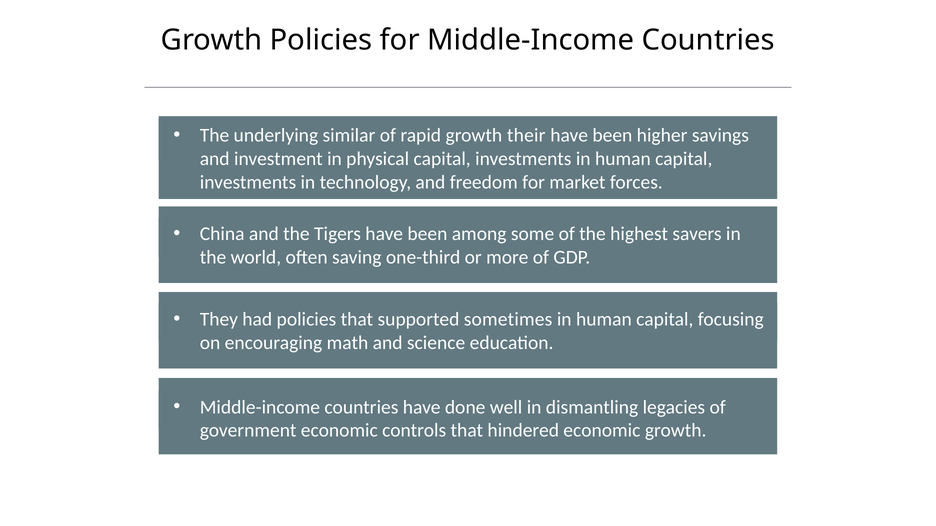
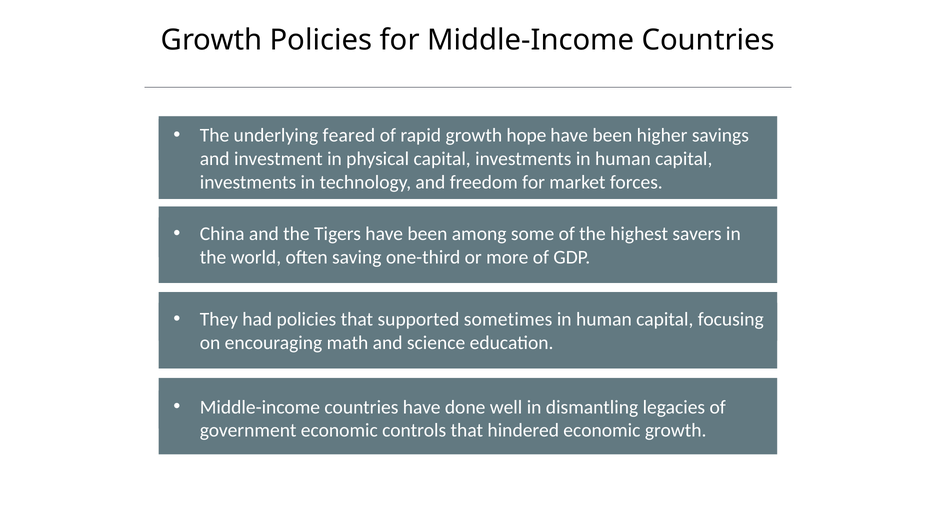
similar: similar -> feared
their: their -> hope
